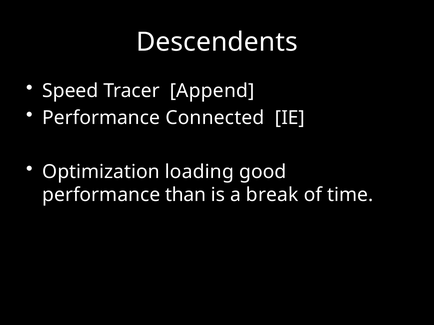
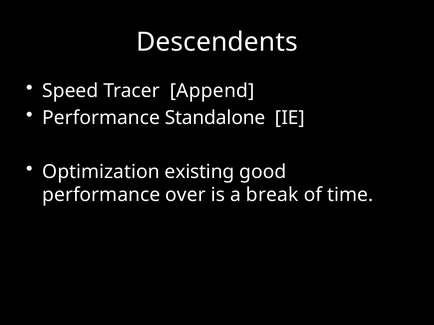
Connected: Connected -> Standalone
loading: loading -> existing
than: than -> over
